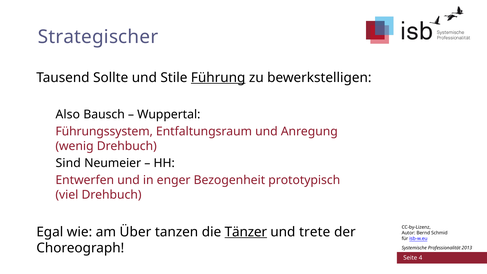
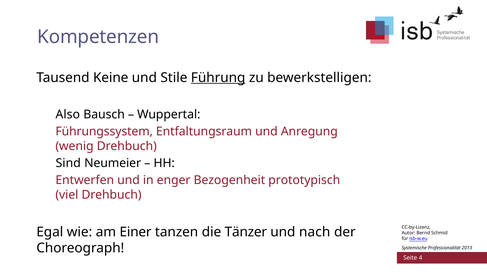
Strategischer: Strategischer -> Kompetenzen
Sollte: Sollte -> Keine
Über: Über -> Einer
Tänzer underline: present -> none
trete: trete -> nach
